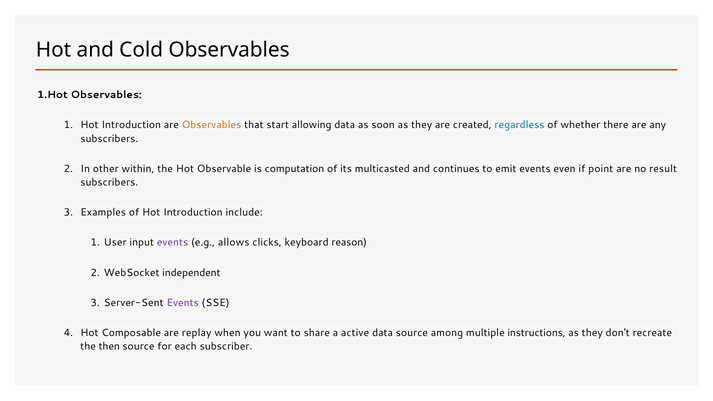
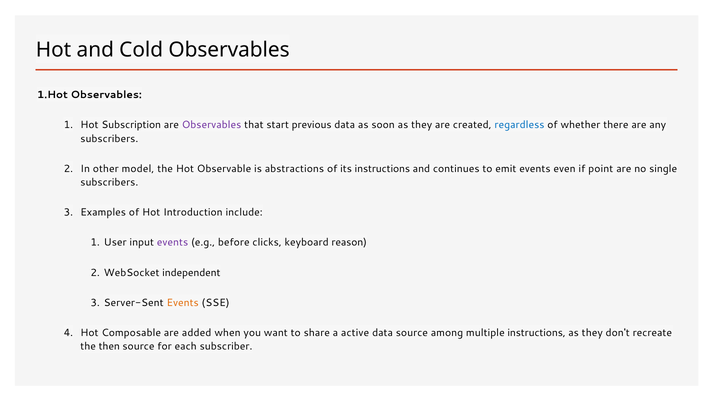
Introduction at (131, 125): Introduction -> Subscription
Observables at (212, 125) colour: orange -> purple
allowing: allowing -> previous
within: within -> model
computation: computation -> abstractions
its multicasted: multicasted -> instructions
result: result -> single
allows: allows -> before
Events at (183, 303) colour: purple -> orange
replay: replay -> added
